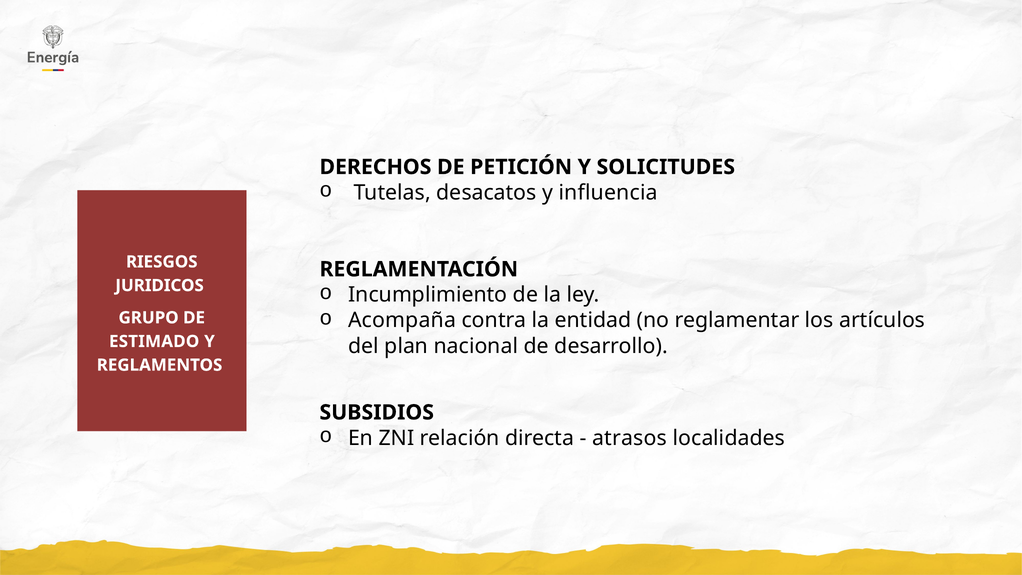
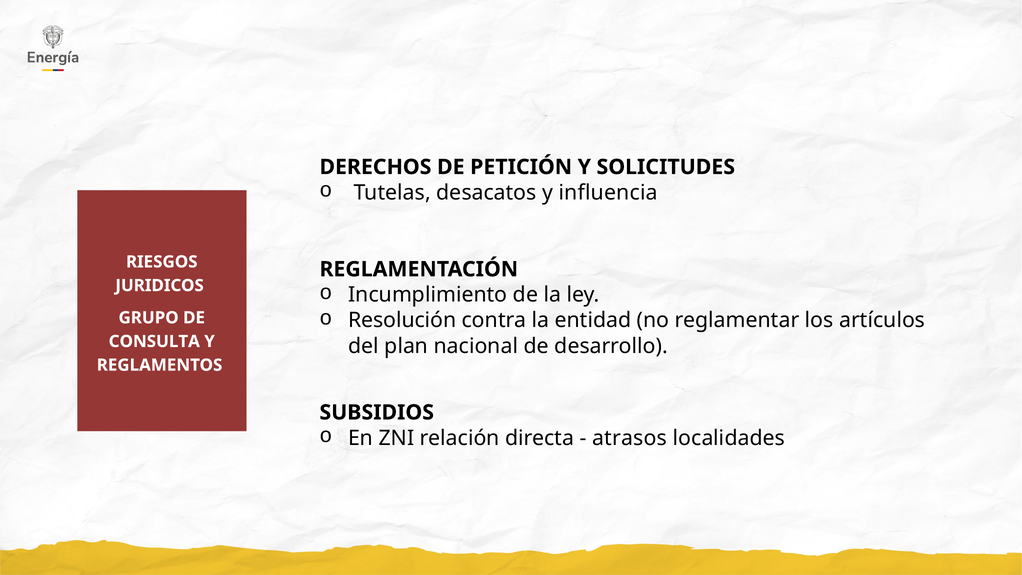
Acompaña: Acompaña -> Resolución
ESTIMADO: ESTIMADO -> CONSULTA
